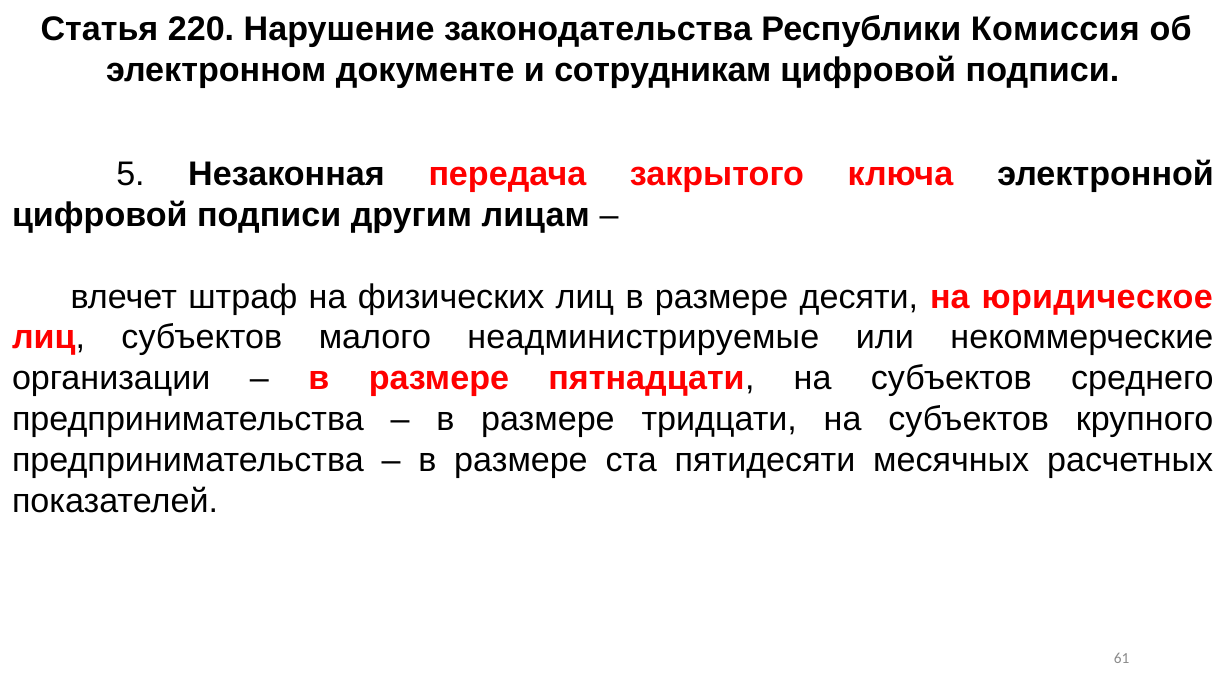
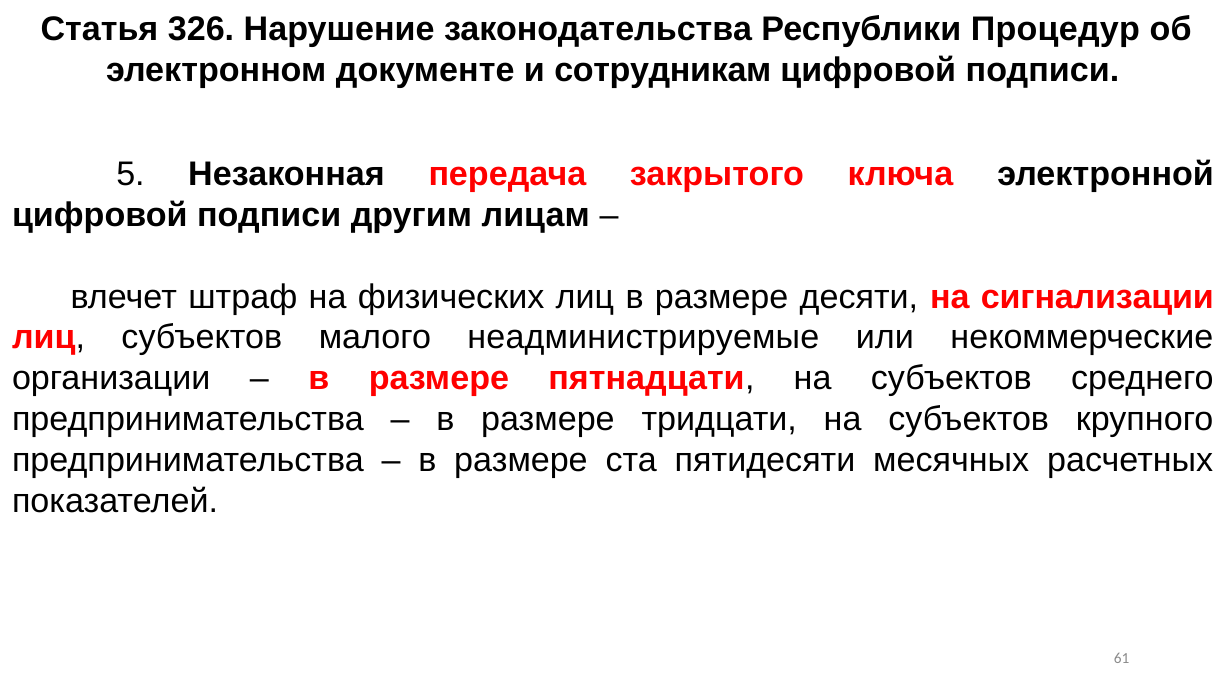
220: 220 -> 326
Комиссия: Комиссия -> Процедур
юридическое: юридическое -> сигнализации
